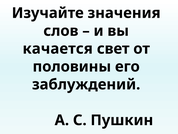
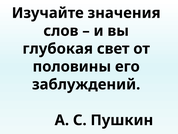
качается: качается -> глубокая
